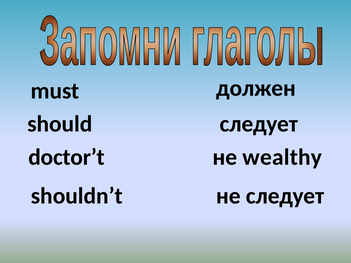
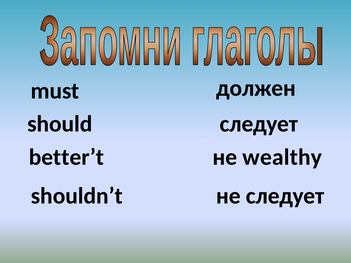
doctor’t: doctor’t -> better’t
